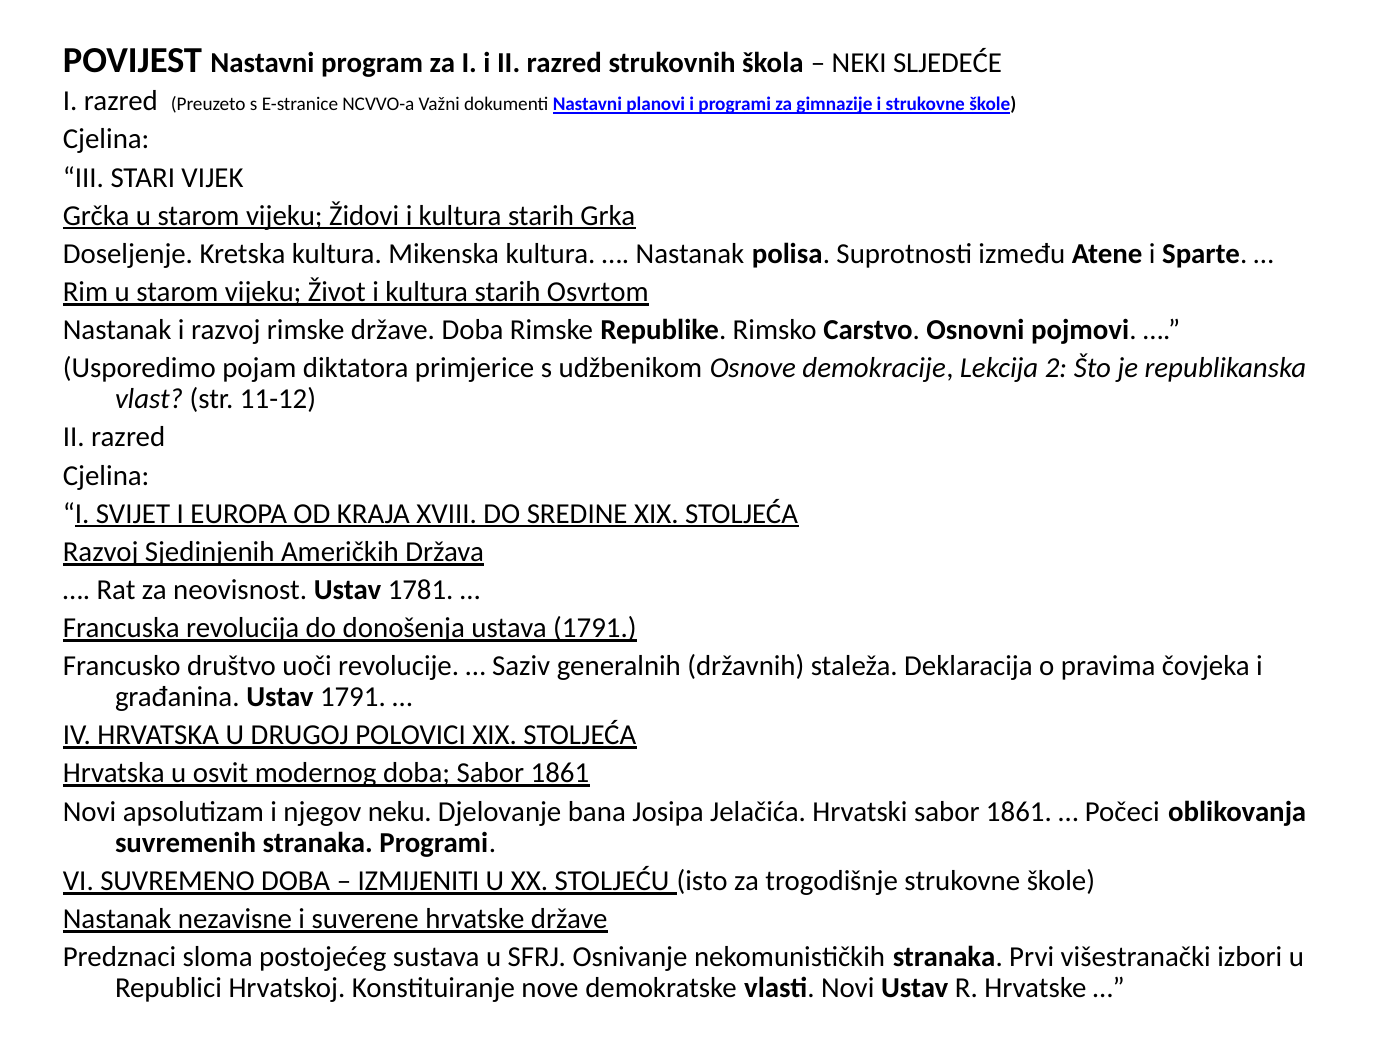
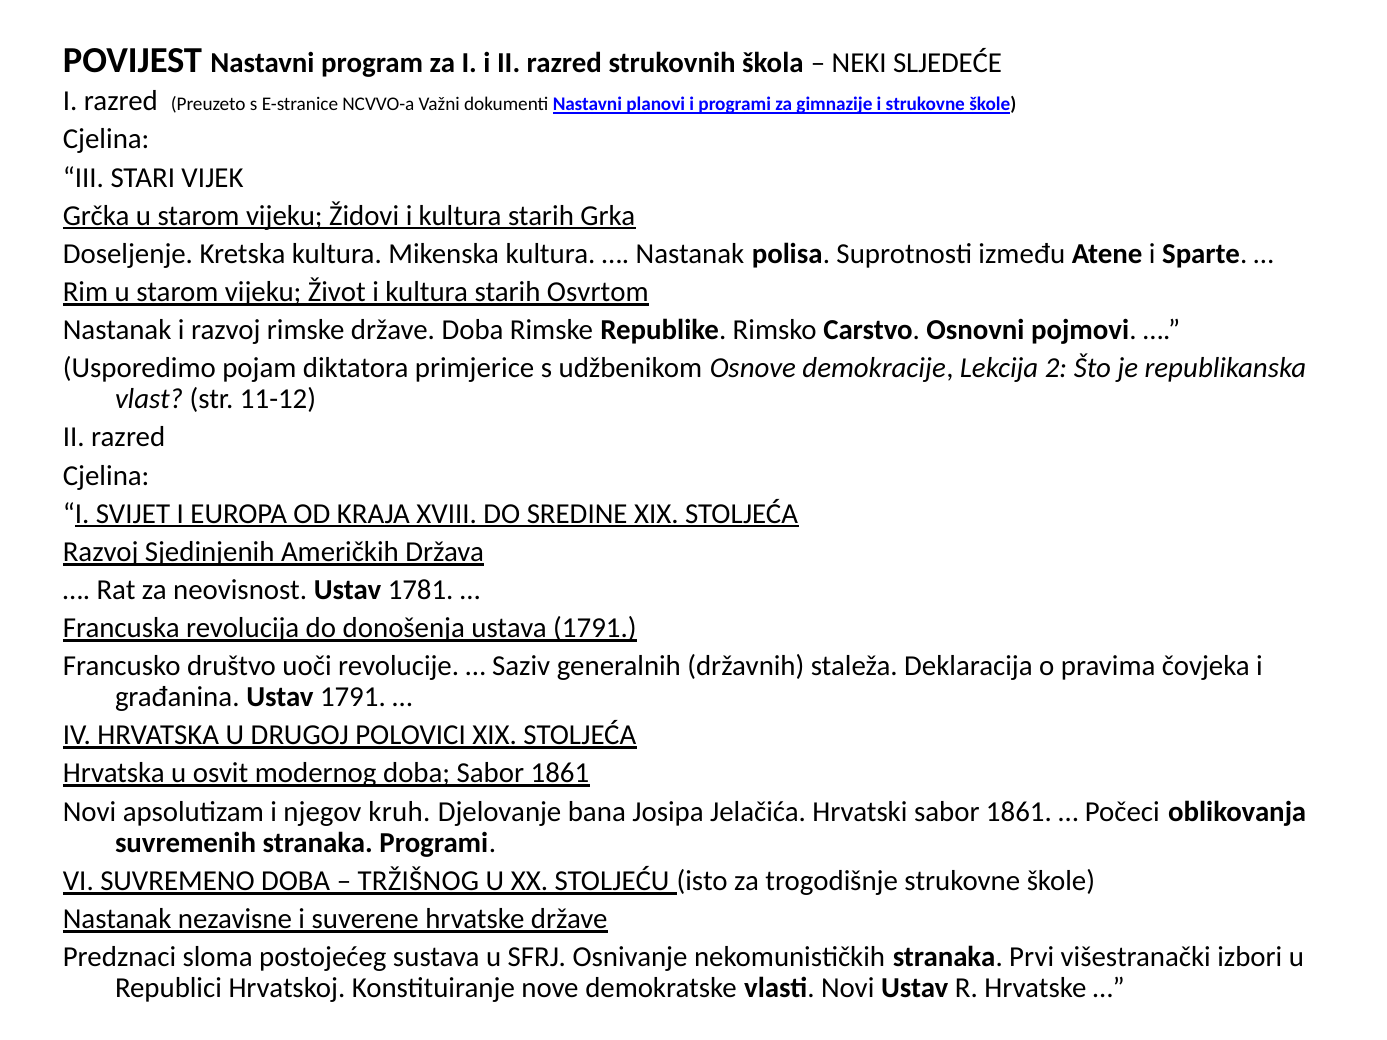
neku: neku -> kruh
IZMIJENITI: IZMIJENITI -> TRŽIŠNOG
